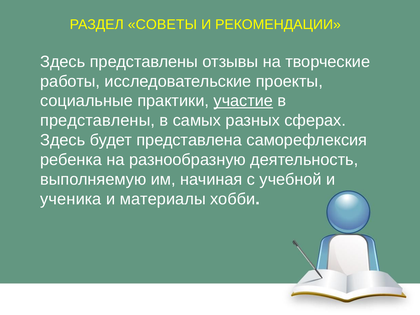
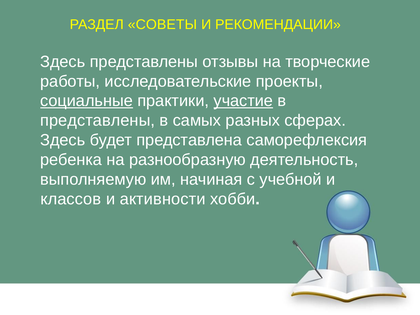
социальные underline: none -> present
ученика: ученика -> классов
материалы: материалы -> активности
